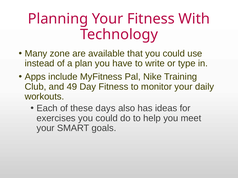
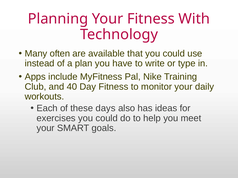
zone: zone -> often
49: 49 -> 40
